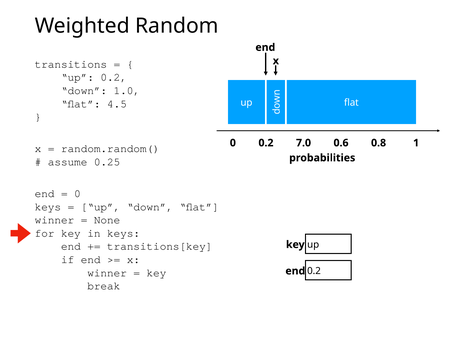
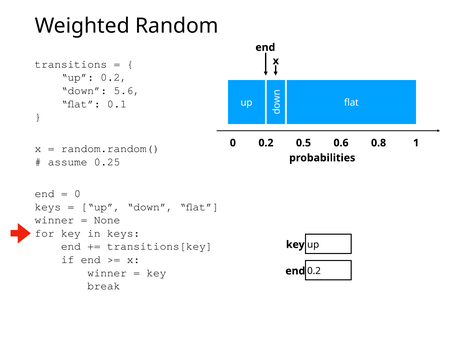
1.0: 1.0 -> 5.6
4.5: 4.5 -> 0.1
7.0: 7.0 -> 0.5
